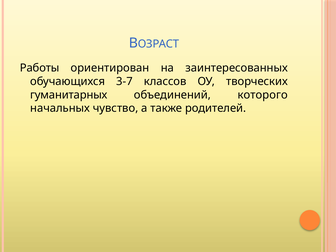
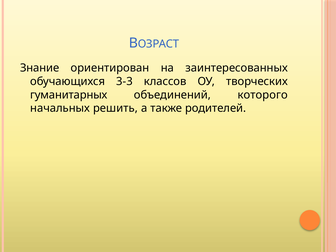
Работы: Работы -> Знание
3-7: 3-7 -> 3-3
чувство: чувство -> решить
